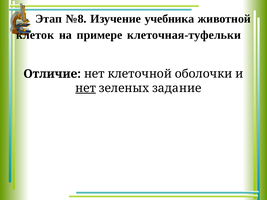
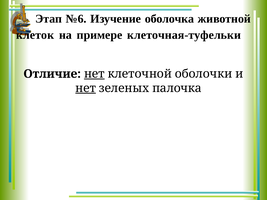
№8: №8 -> №6
учебника: учебника -> оболочка
нет at (94, 74) underline: none -> present
задание: задание -> палочка
